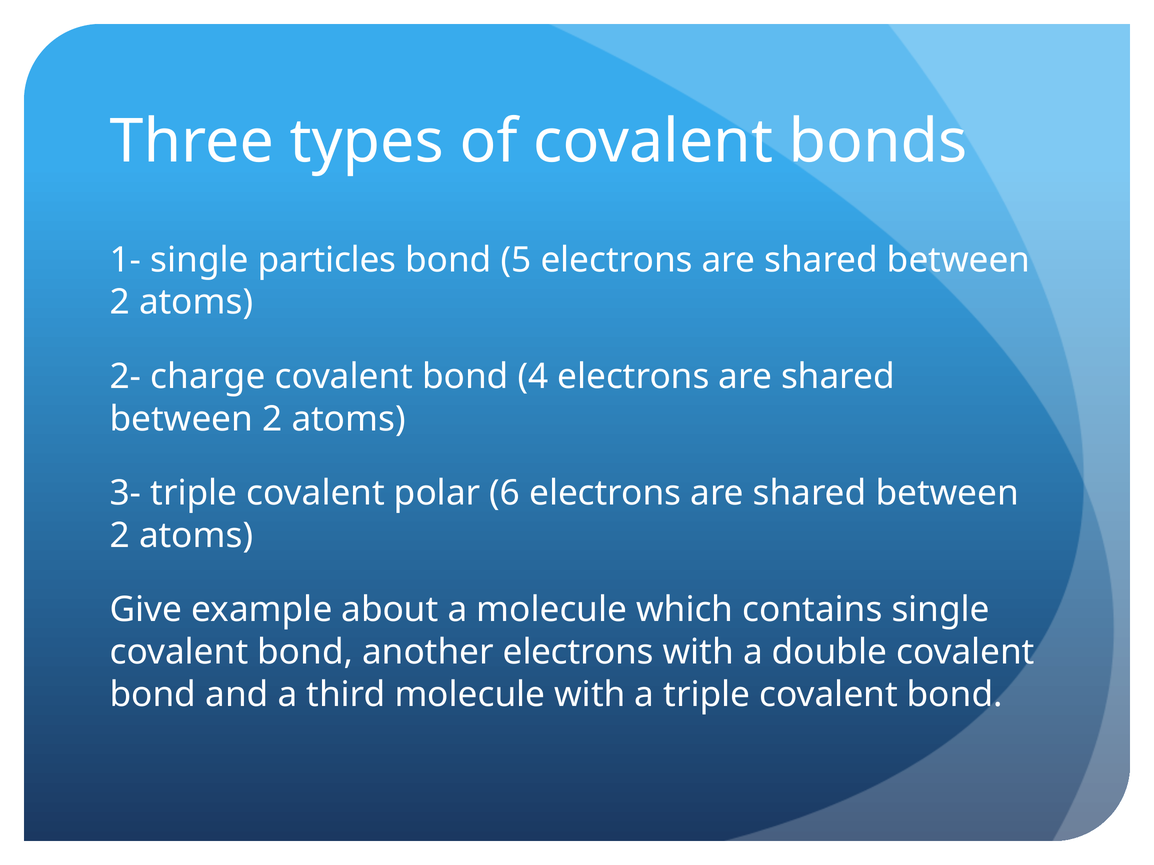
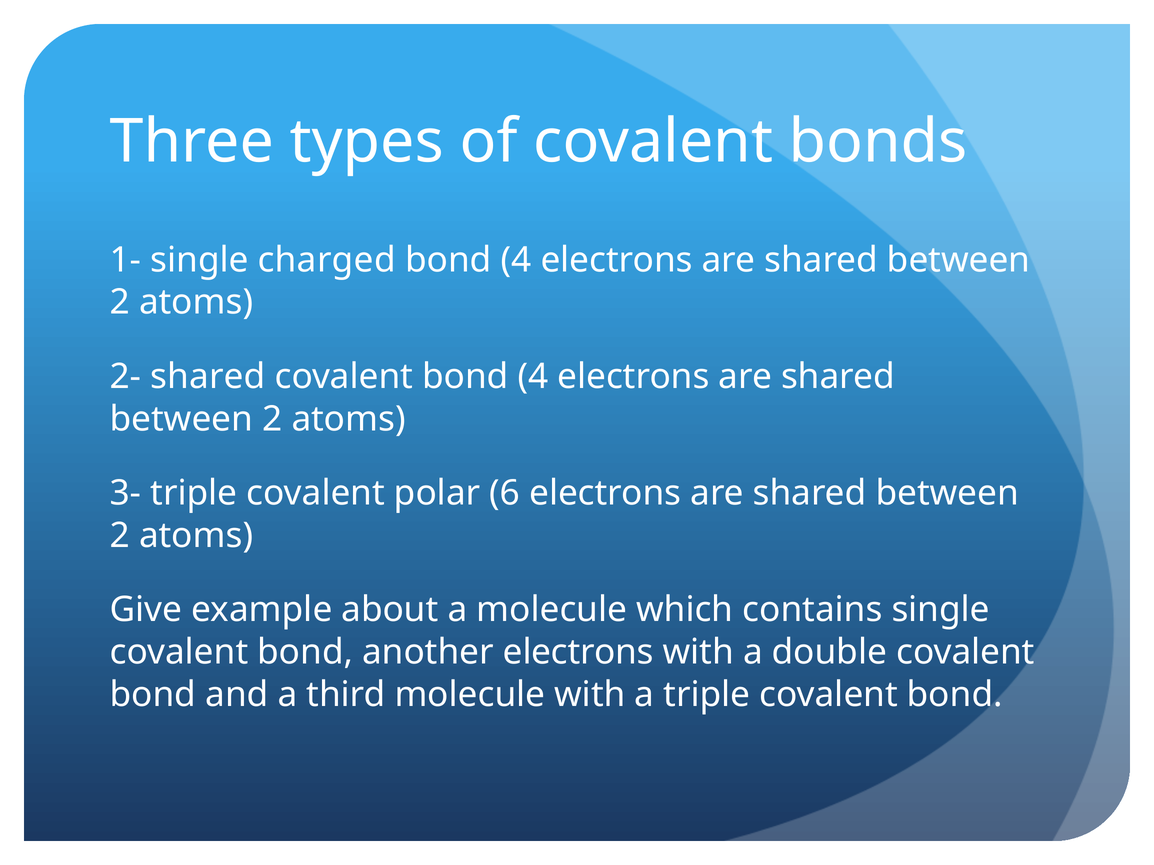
particles: particles -> charged
5 at (516, 260): 5 -> 4
2- charge: charge -> shared
